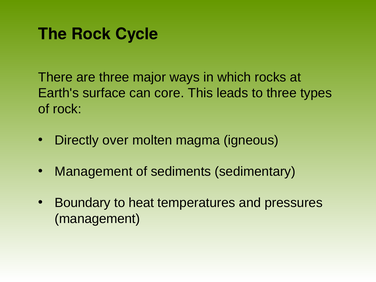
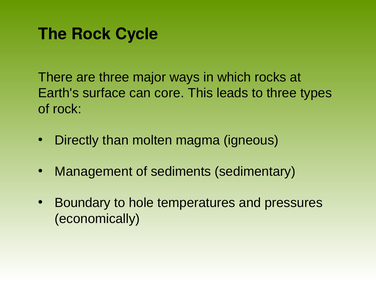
over: over -> than
heat: heat -> hole
management at (97, 219): management -> economically
